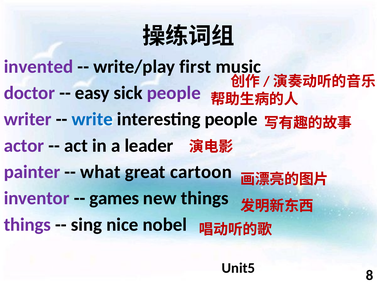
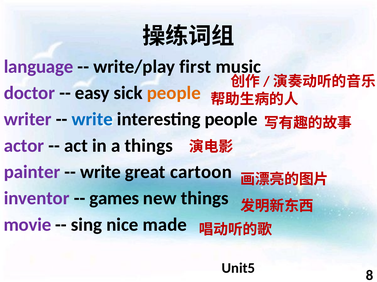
invented: invented -> language
people at (174, 93) colour: purple -> orange
a leader: leader -> things
what at (100, 172): what -> write
things at (27, 225): things -> movie
nobel: nobel -> made
